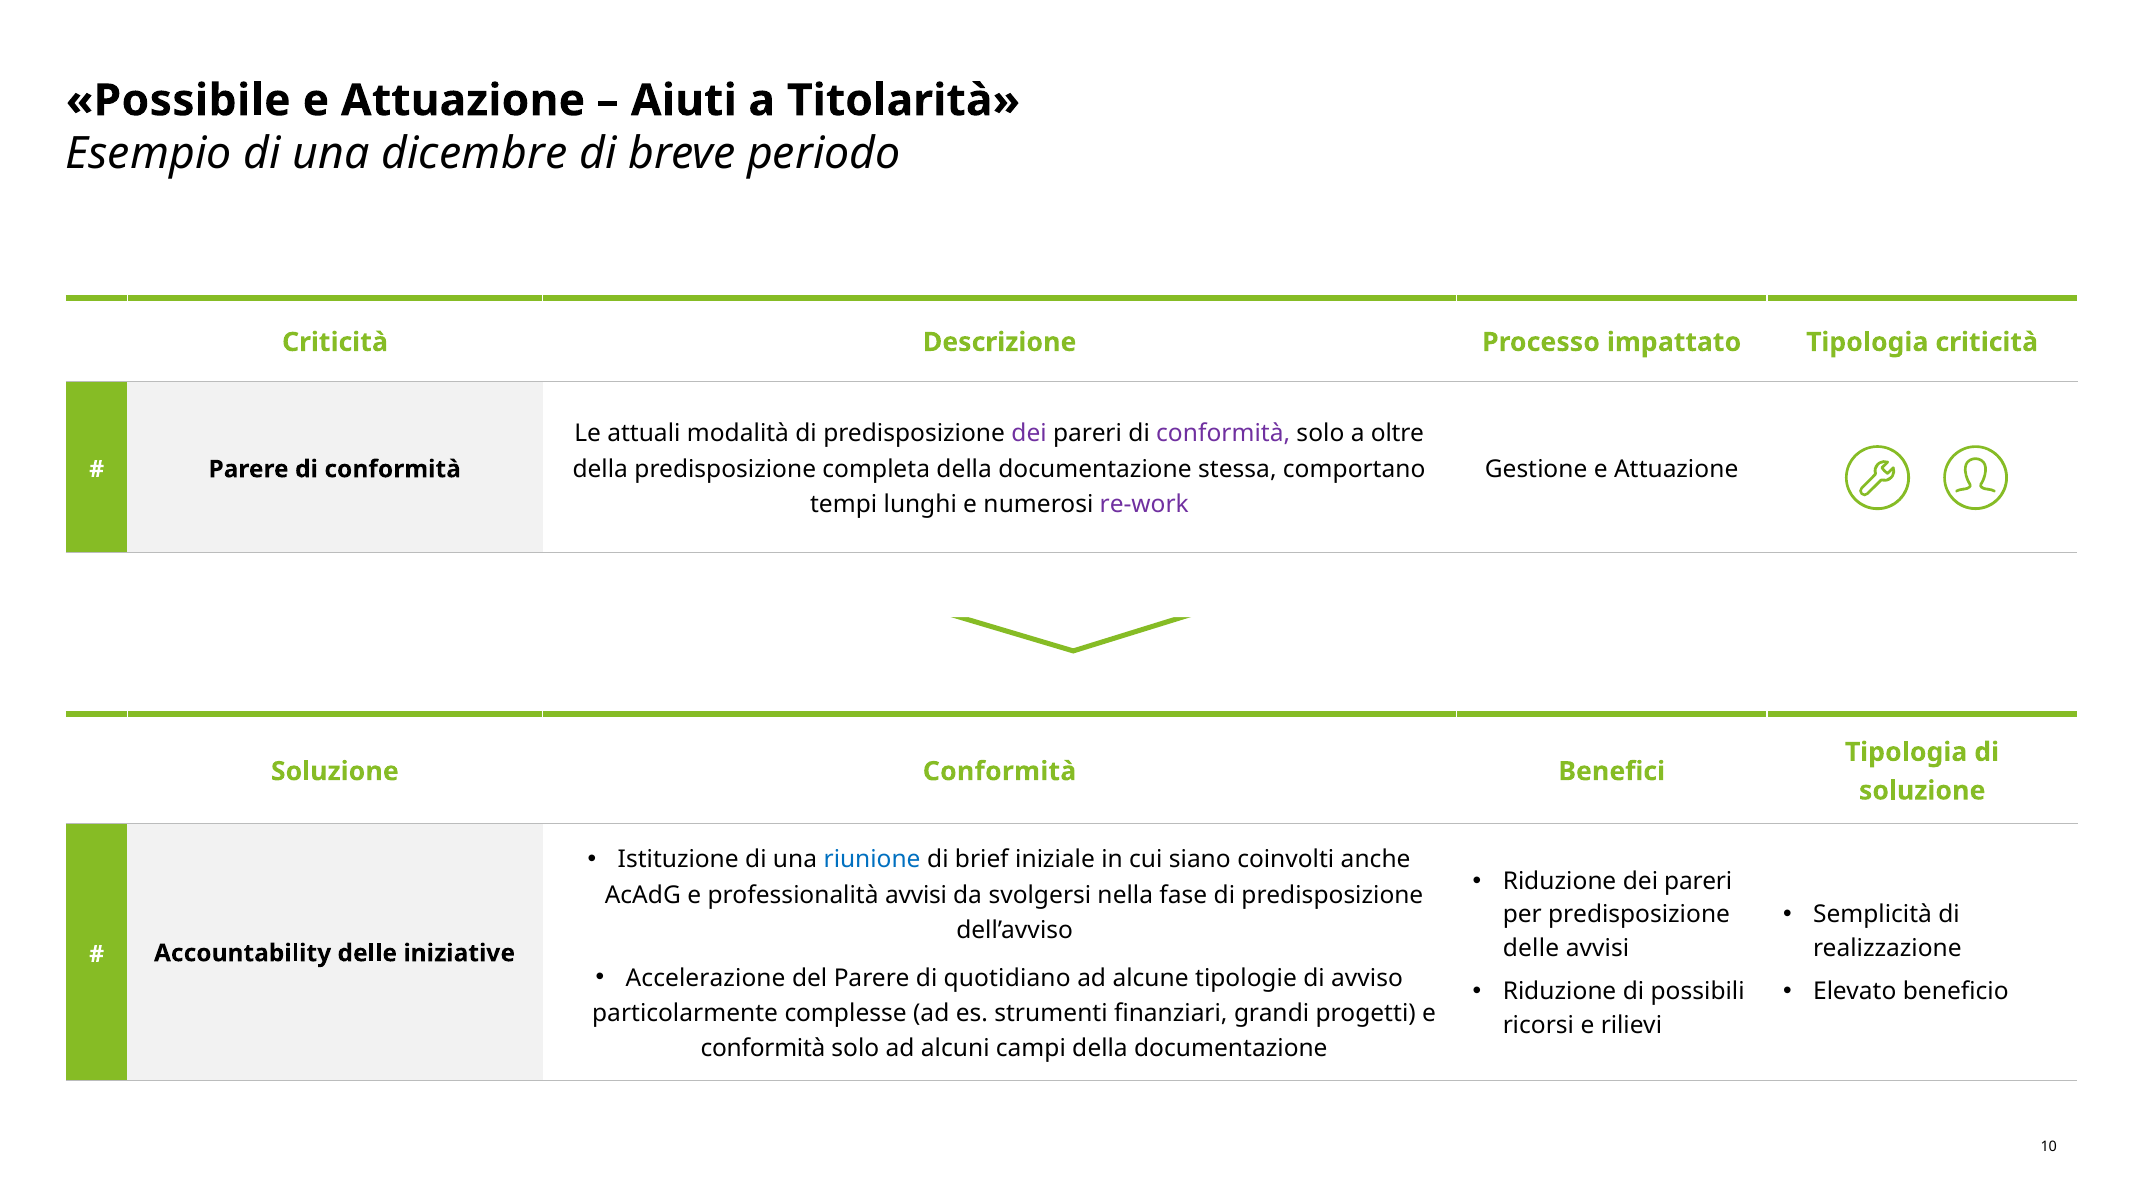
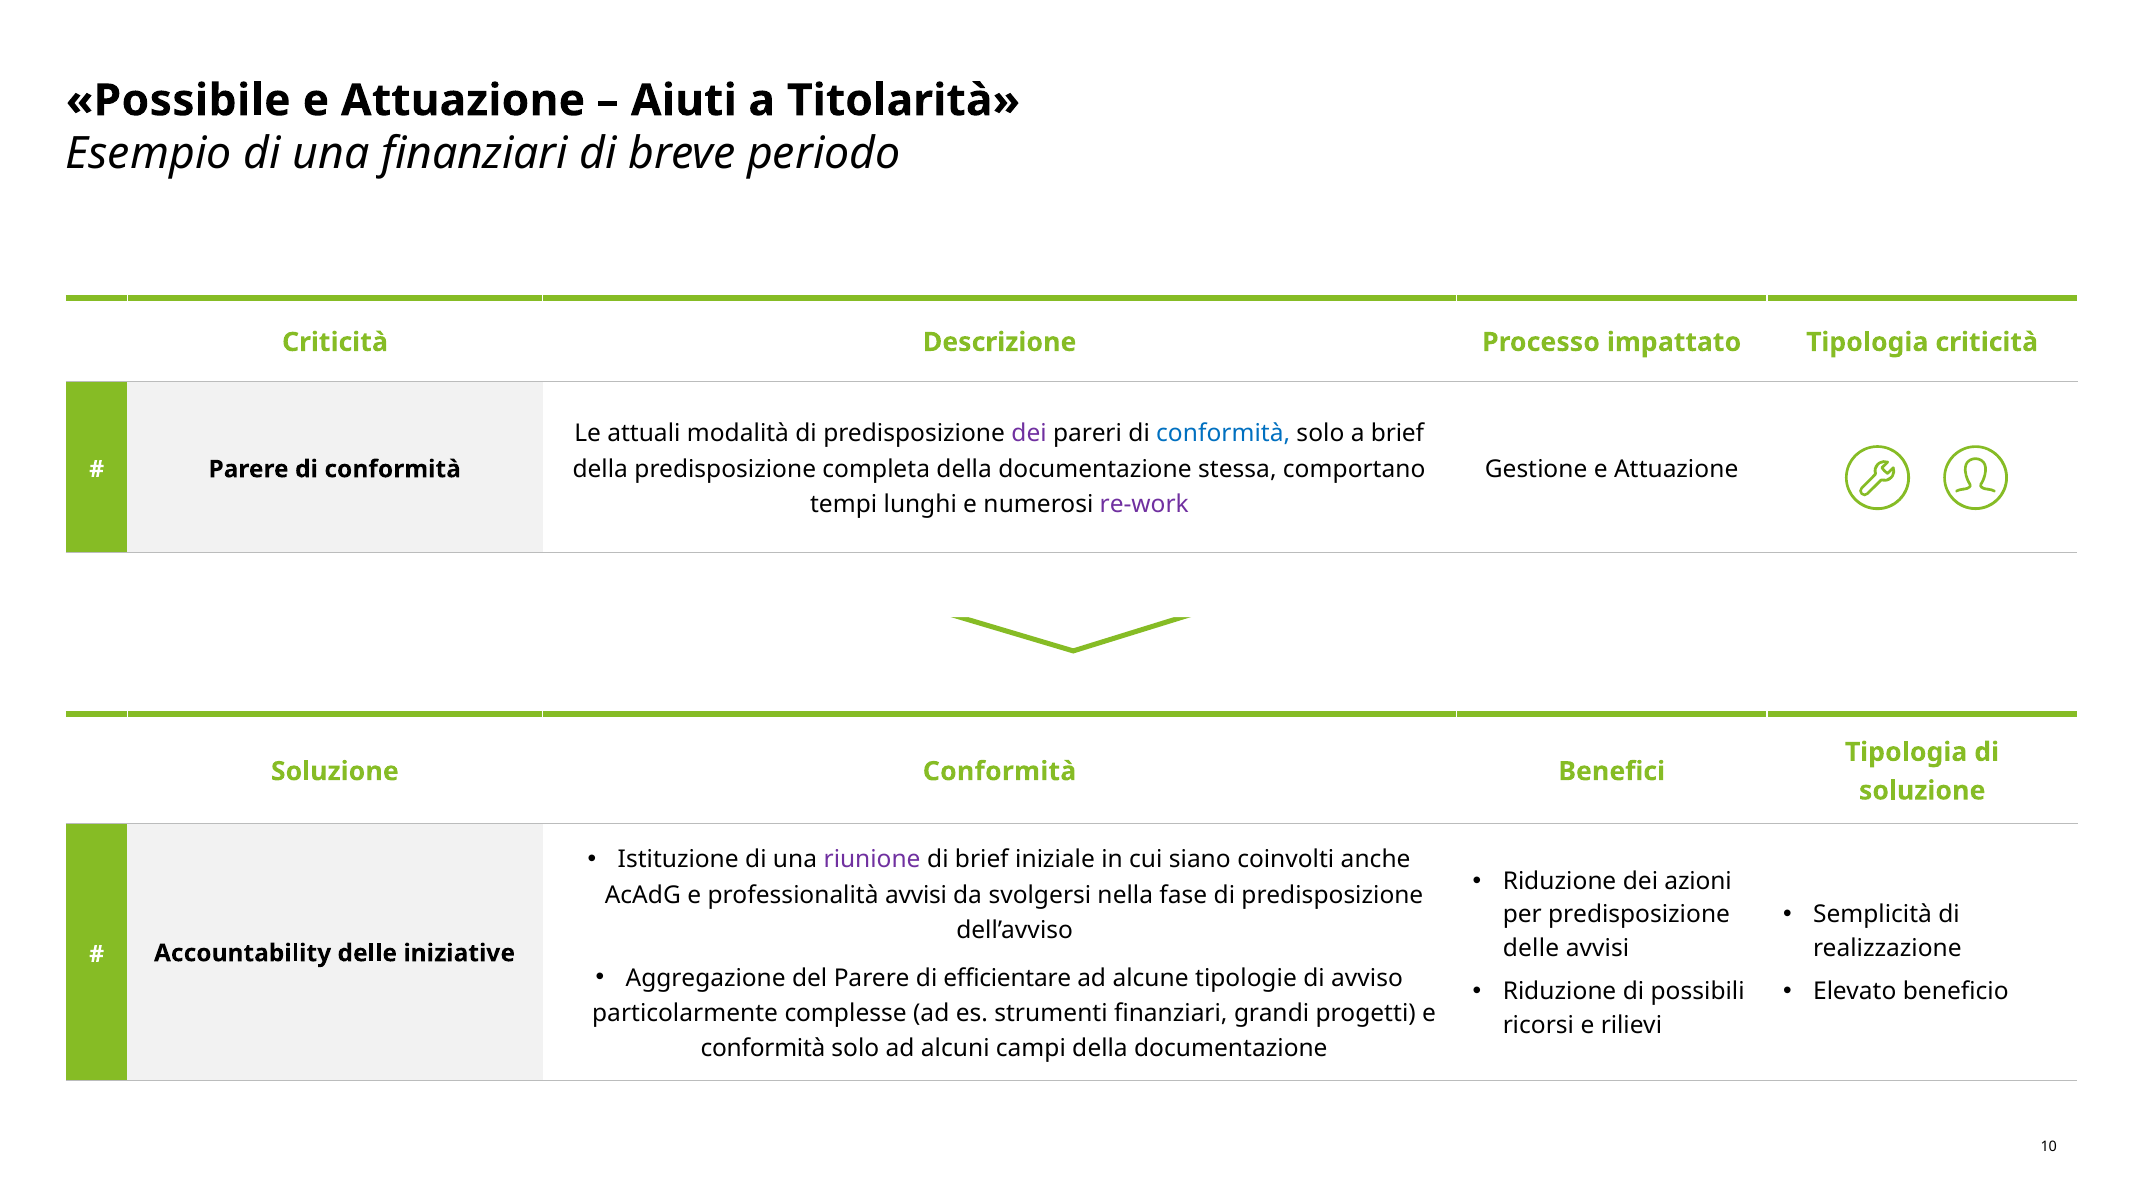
una dicembre: dicembre -> finanziari
conformità at (1223, 434) colour: purple -> blue
a oltre: oltre -> brief
riunione colour: blue -> purple
Riduzione dei pareri: pareri -> azioni
Accelerazione: Accelerazione -> Aggregazione
quotidiano: quotidiano -> efficientare
